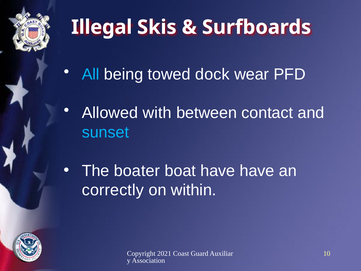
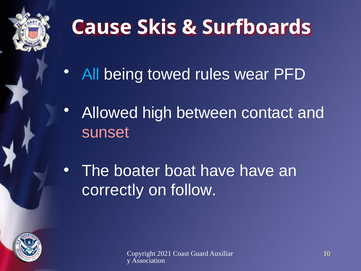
Illegal: Illegal -> Cause
dock: dock -> rules
with: with -> high
sunset colour: light blue -> pink
within: within -> follow
